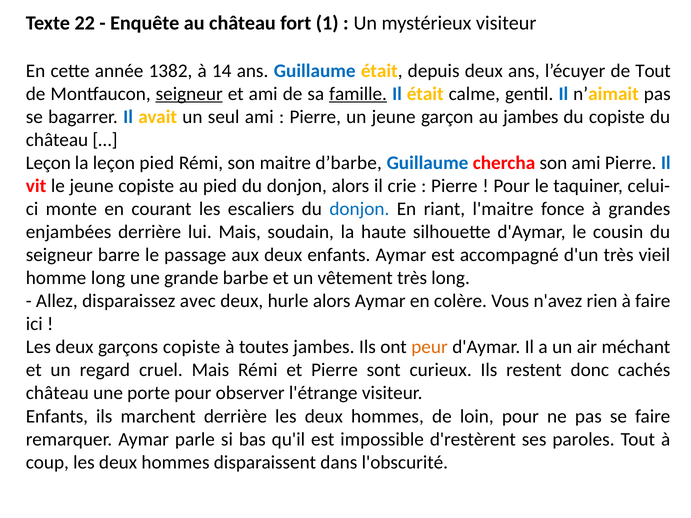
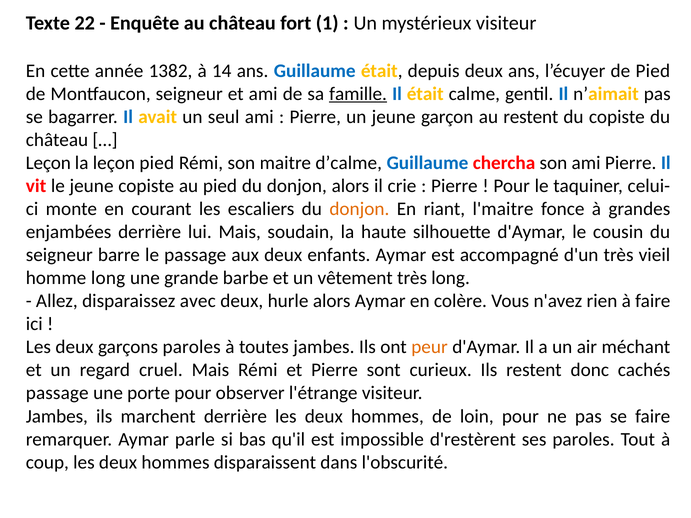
de Tout: Tout -> Pied
seigneur at (189, 94) underline: present -> none
au jambes: jambes -> restent
d’barbe: d’barbe -> d’calme
donjon at (359, 209) colour: blue -> orange
garçons copiste: copiste -> paroles
château at (57, 393): château -> passage
Enfants at (57, 416): Enfants -> Jambes
